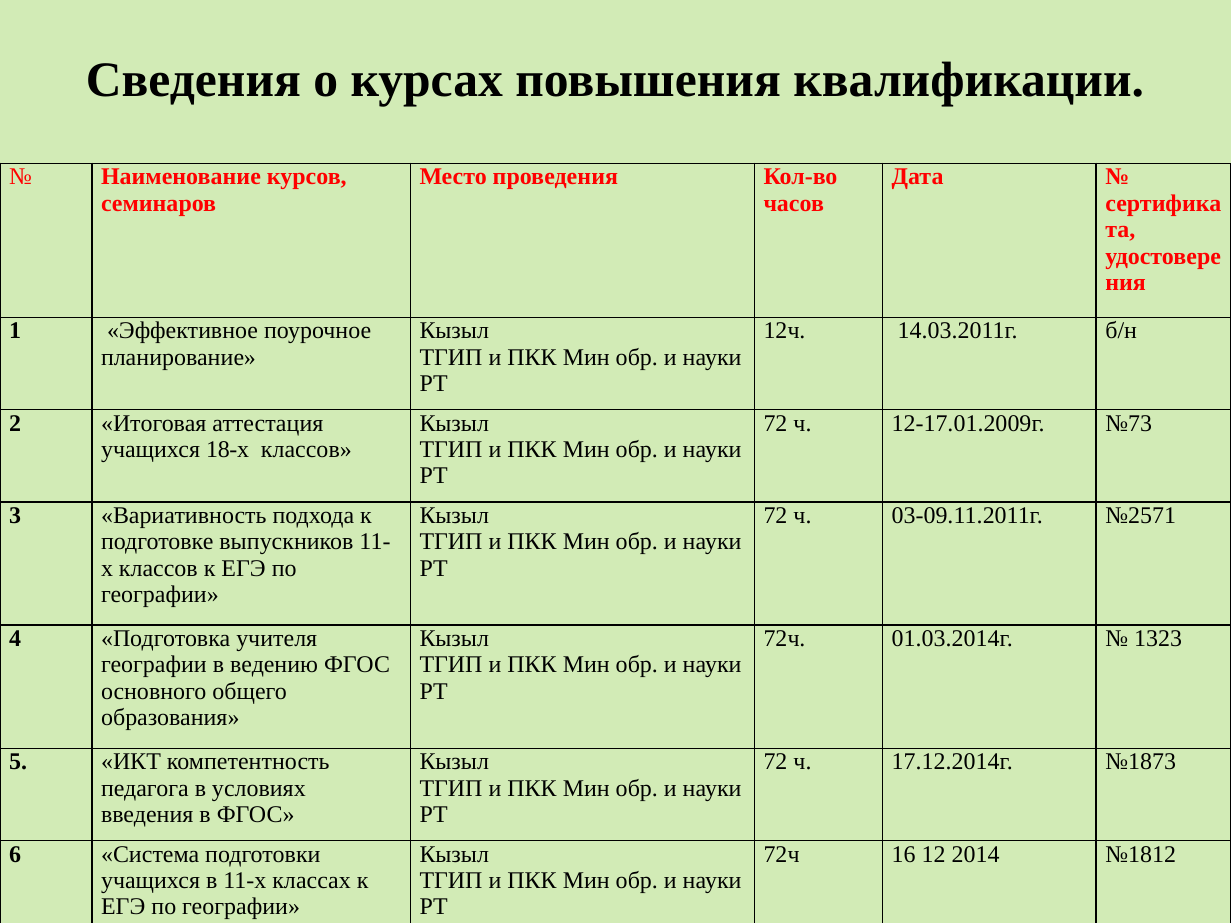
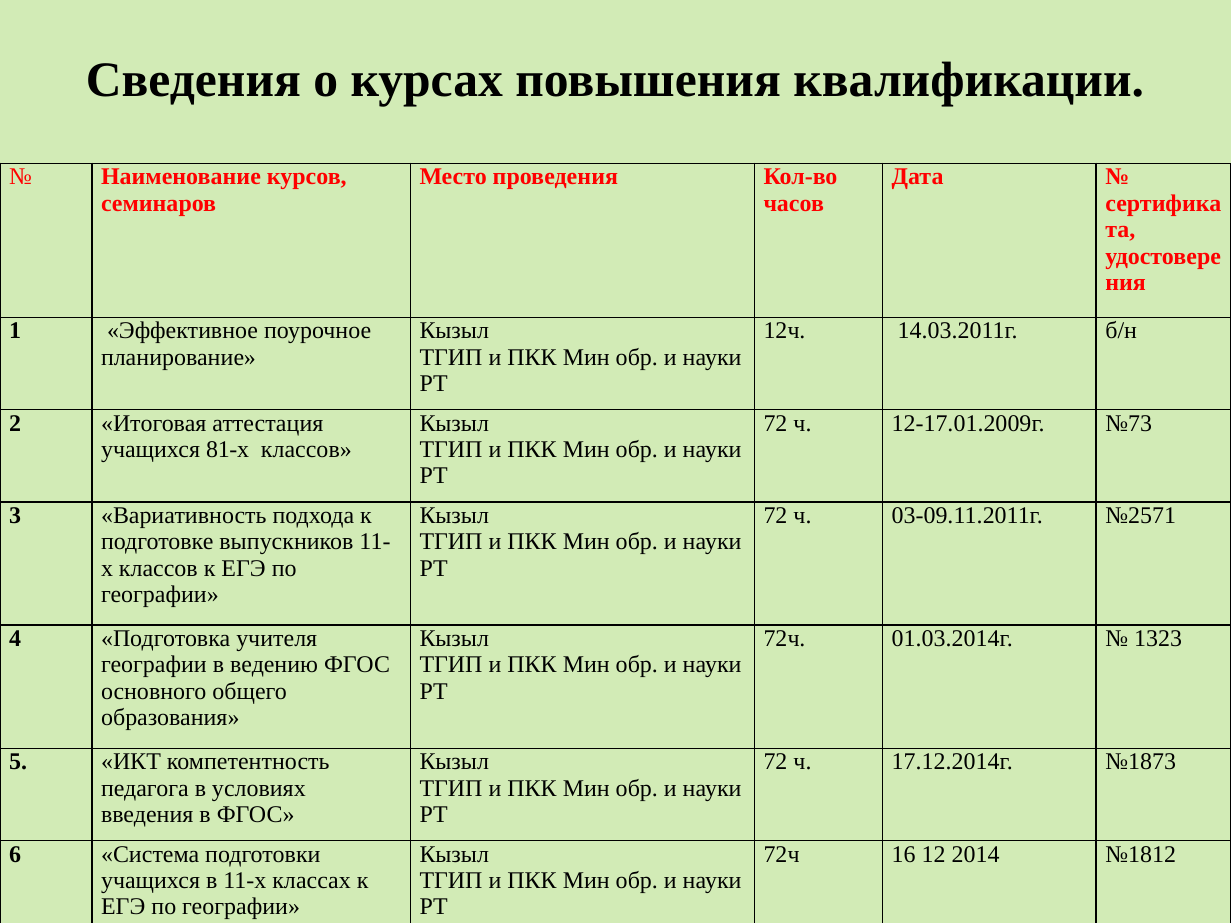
18-х: 18-х -> 81-х
